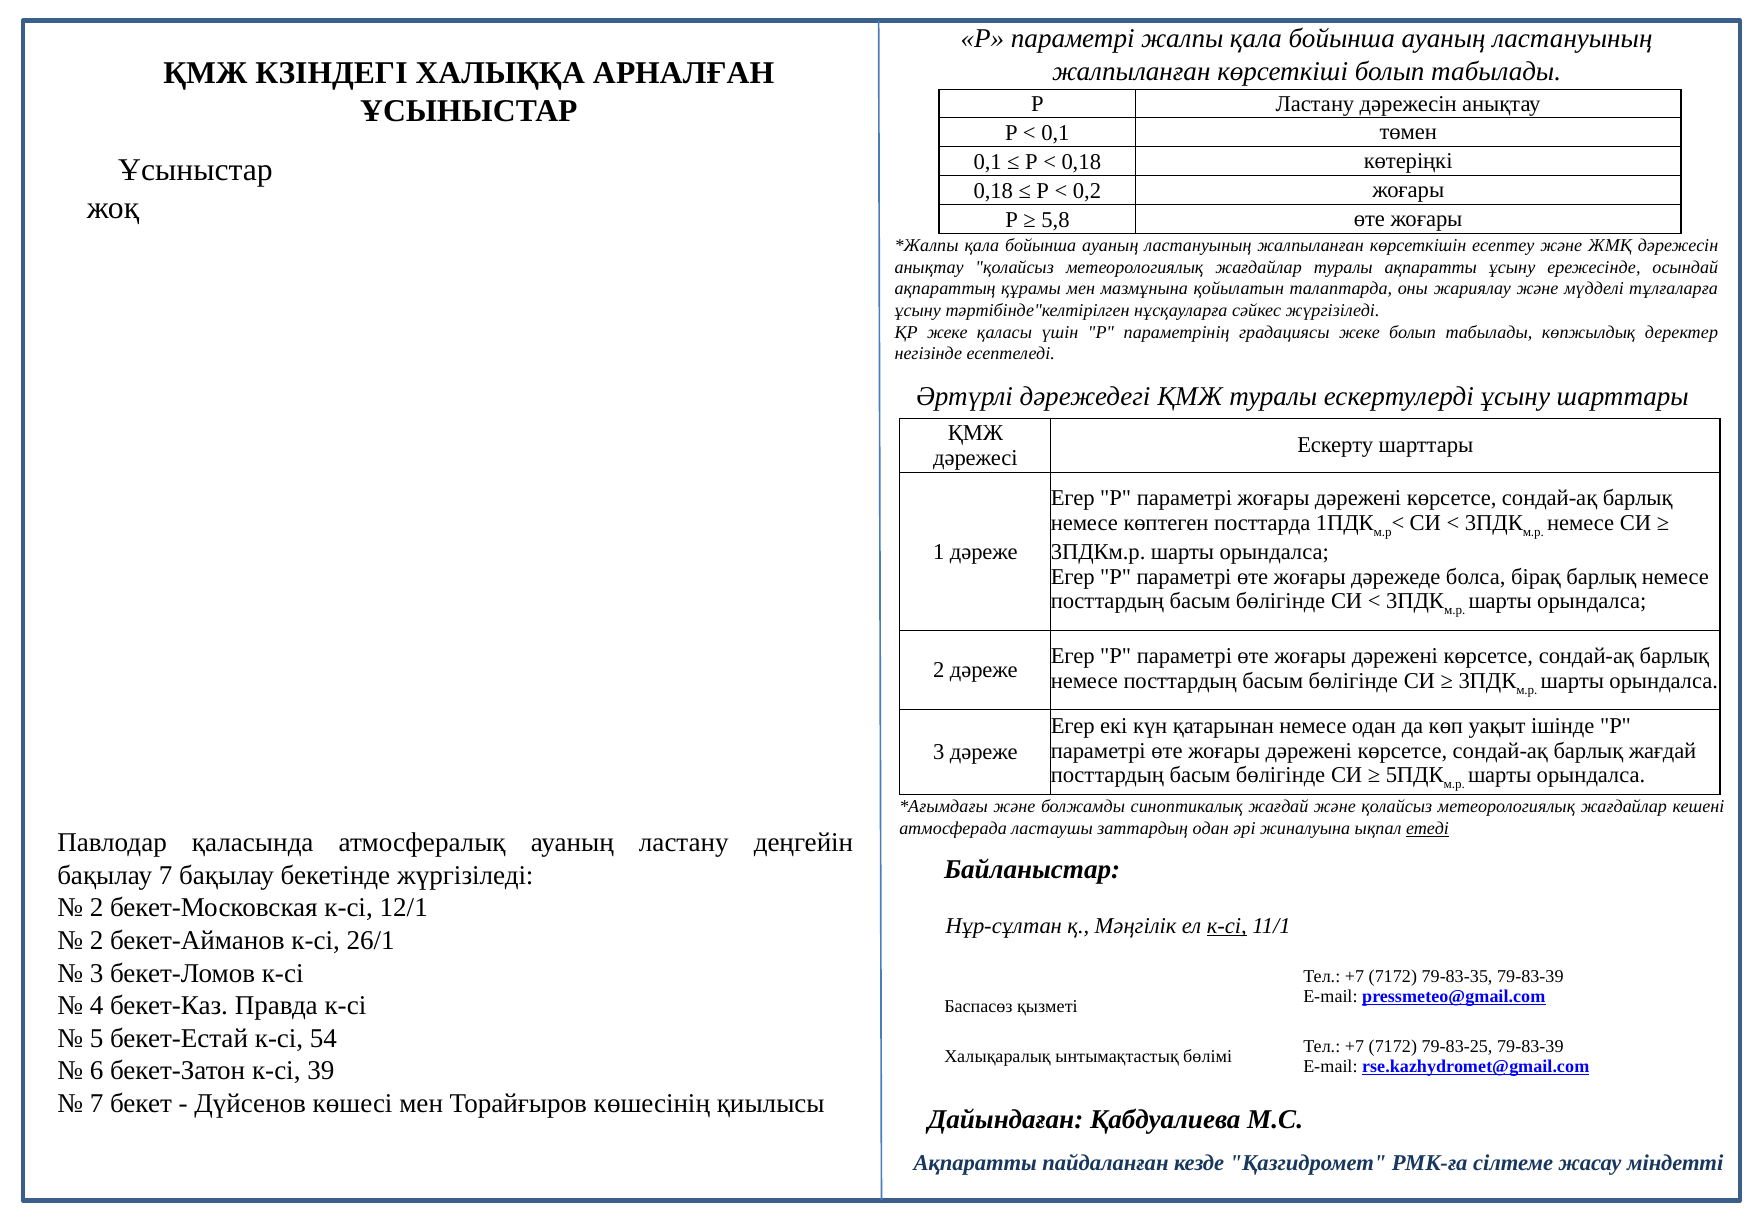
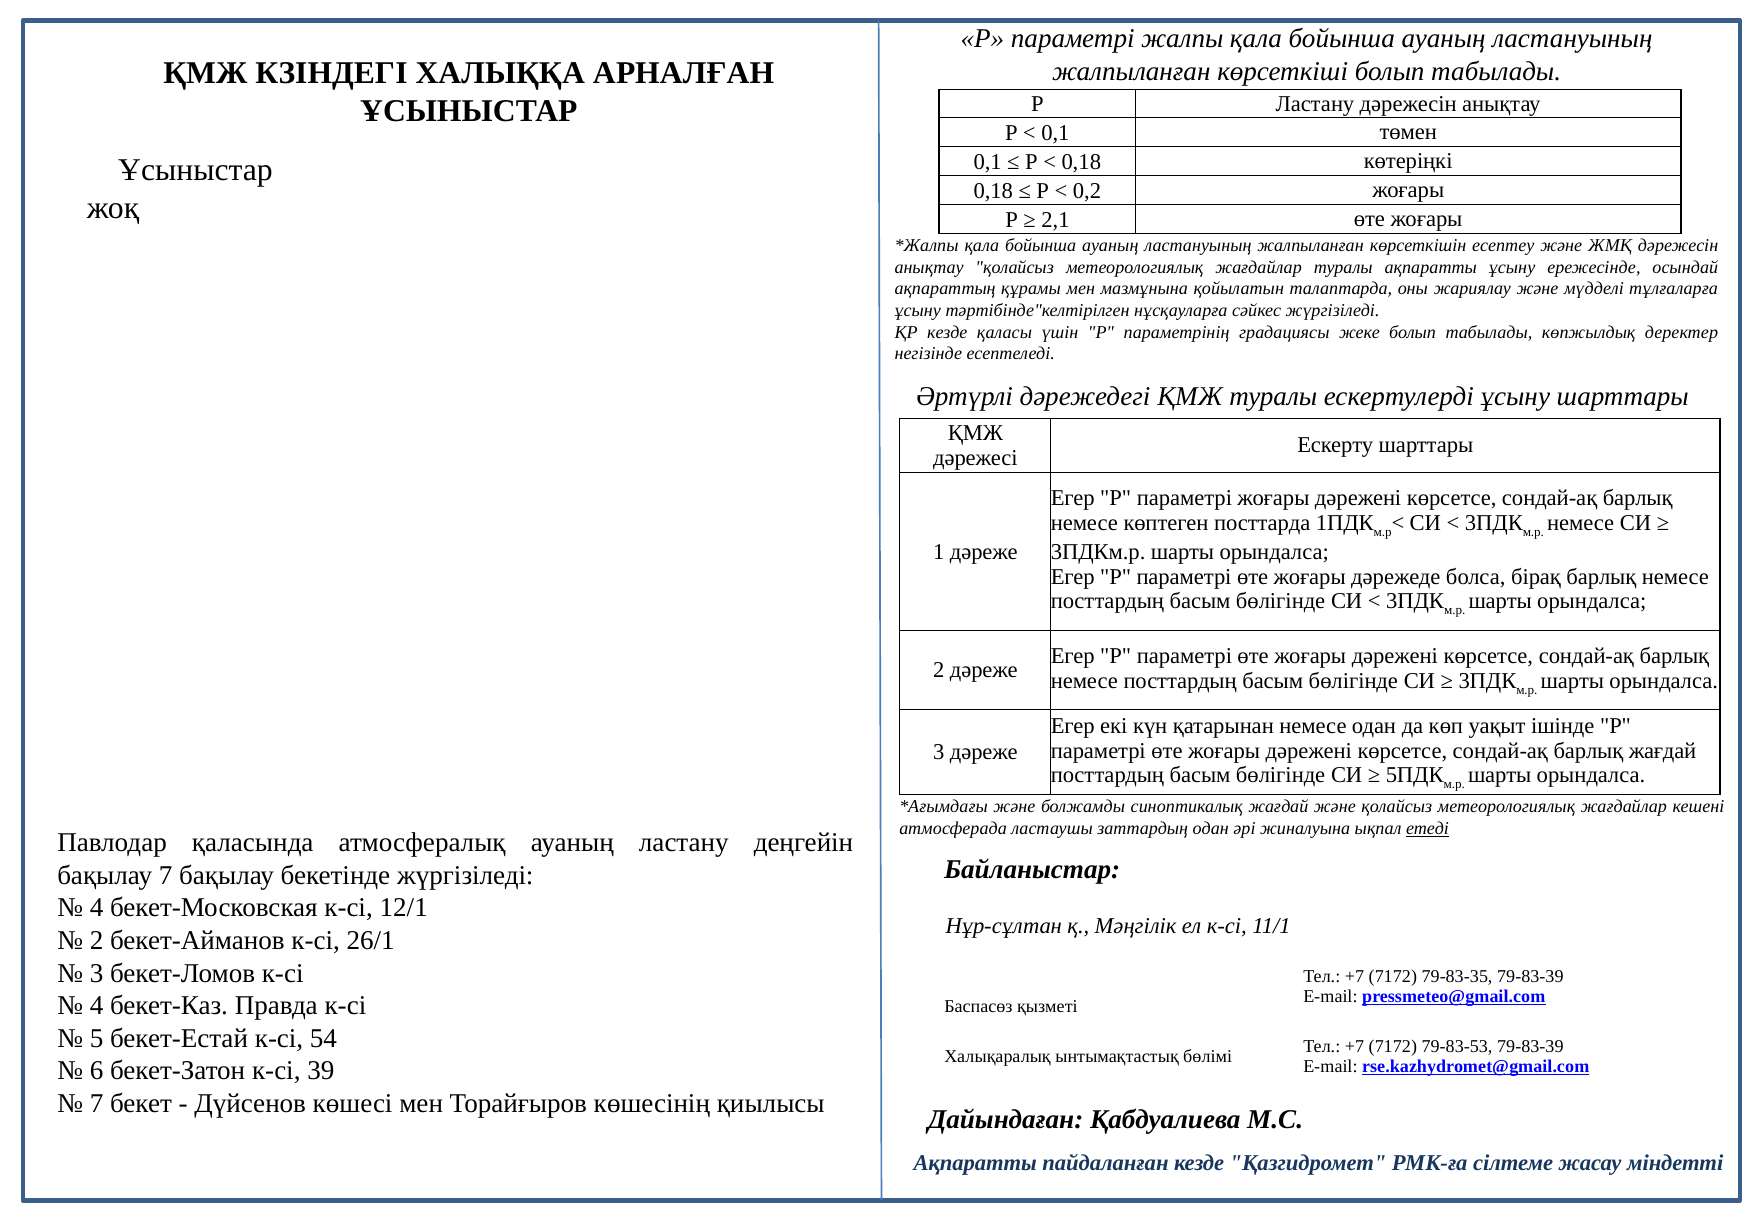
5,8: 5,8 -> 2,1
ҚР жеке: жеке -> кезде
2 at (97, 908): 2 -> 4
к-сі at (1227, 926) underline: present -> none
79-83-25: 79-83-25 -> 79-83-53
